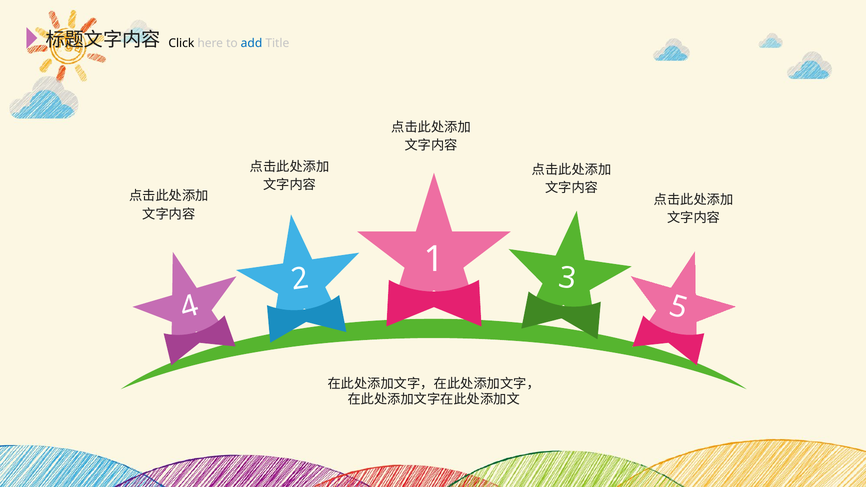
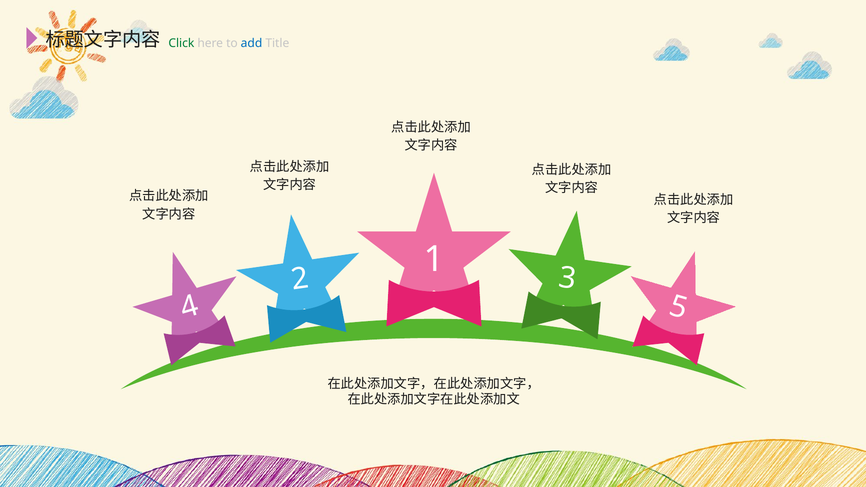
Click colour: black -> green
